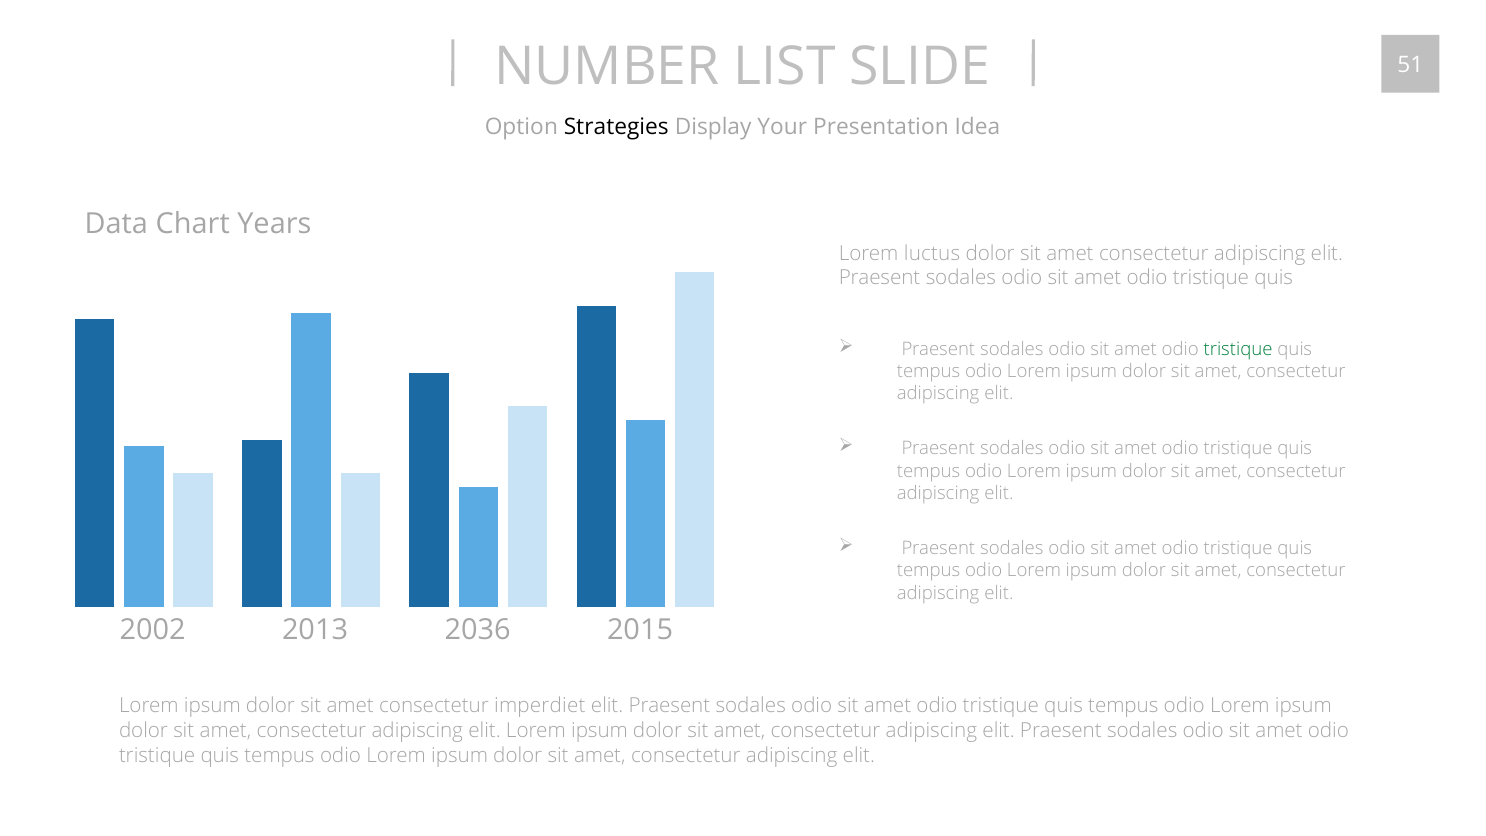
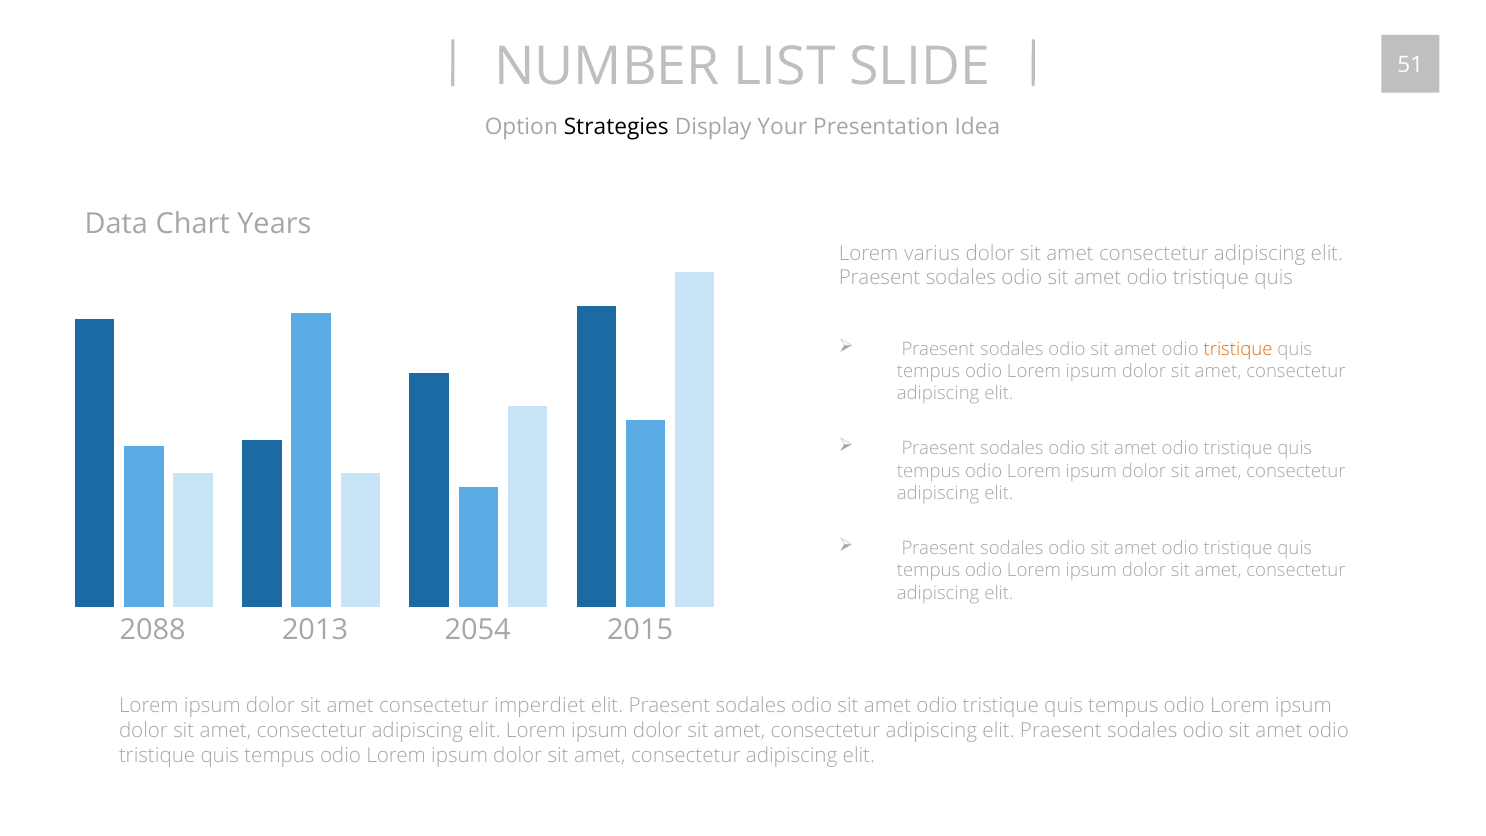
luctus: luctus -> varius
tristique at (1238, 349) colour: green -> orange
2002: 2002 -> 2088
2036: 2036 -> 2054
